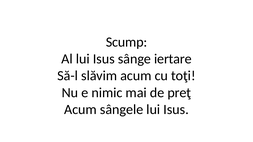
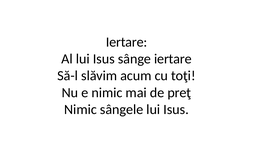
Scump at (127, 42): Scump -> Iertare
Acum at (80, 110): Acum -> Nimic
